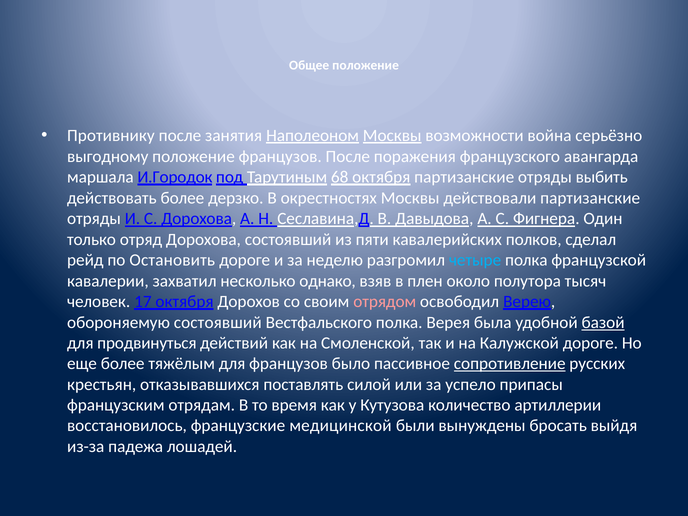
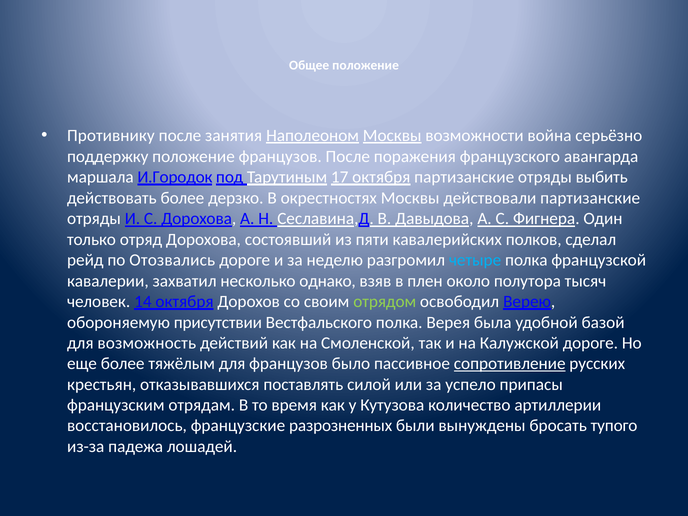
выгодному: выгодному -> поддержку
68: 68 -> 17
Остановить: Остановить -> Отозвались
17: 17 -> 14
отрядом colour: pink -> light green
обороняемую состоявший: состоявший -> присутствии
базой underline: present -> none
продвинуться: продвинуться -> возможность
медицинской: медицинской -> разрозненных
выйдя: выйдя -> тупого
